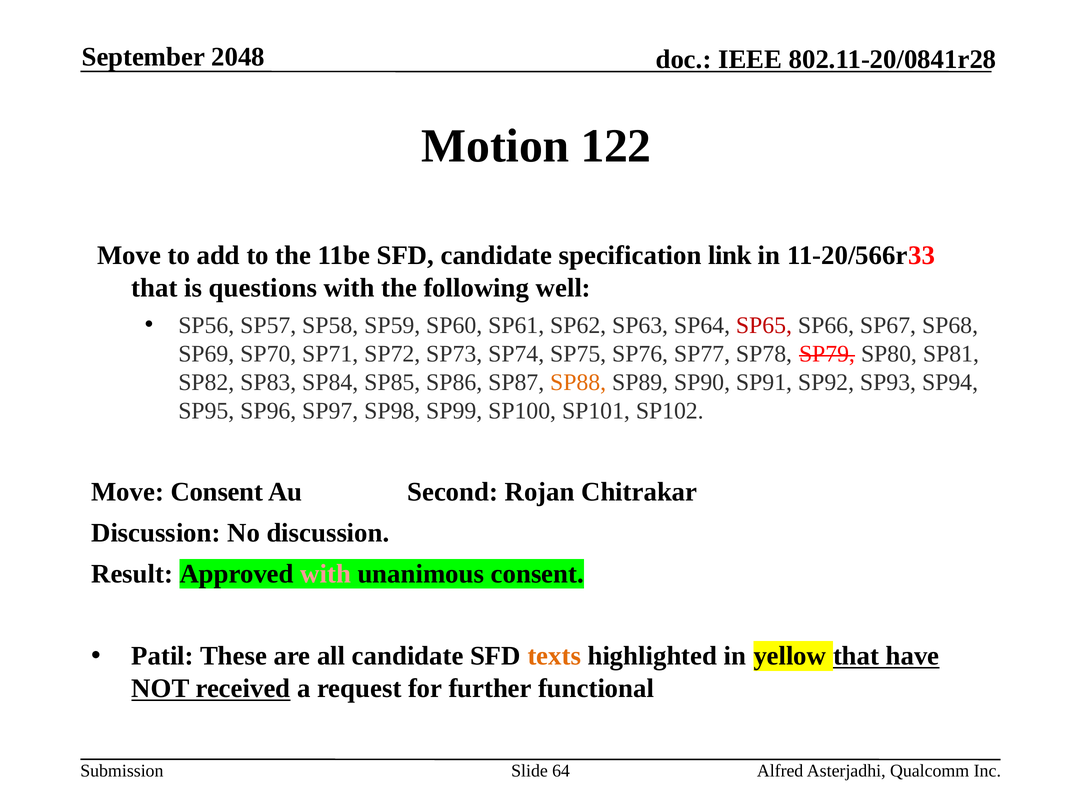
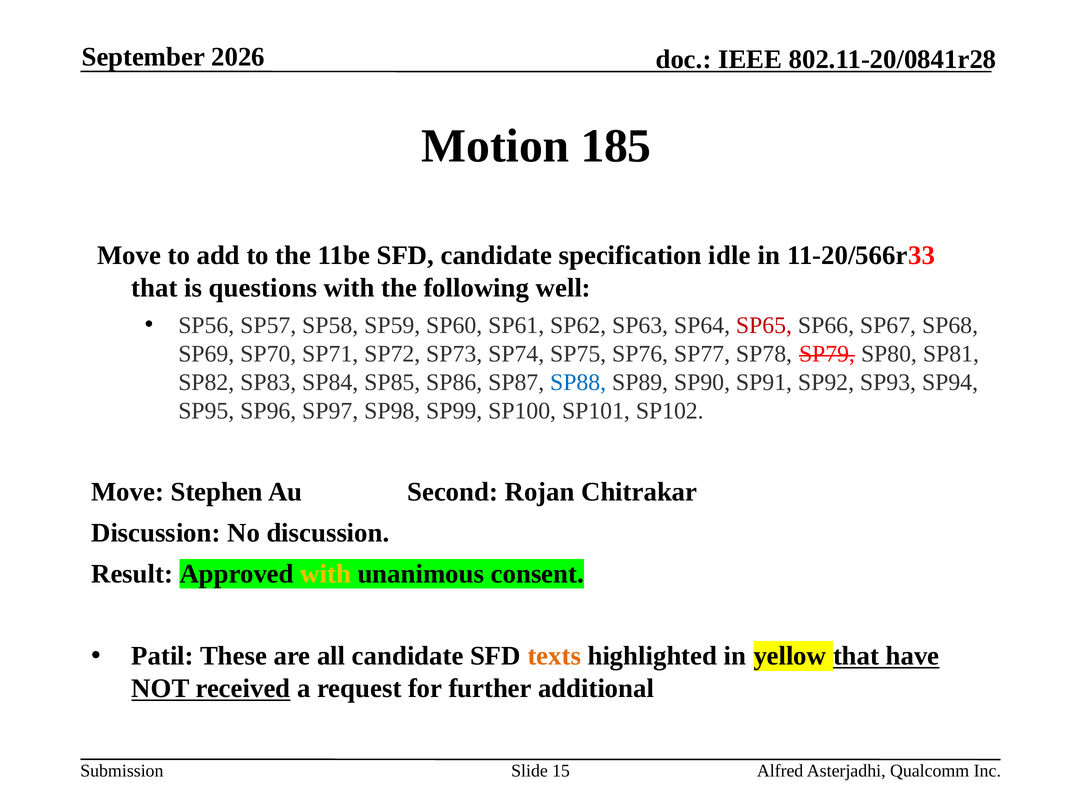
2048: 2048 -> 2026
122: 122 -> 185
link: link -> idle
SP88 colour: orange -> blue
Move Consent: Consent -> Stephen
with at (326, 574) colour: pink -> yellow
functional: functional -> additional
64: 64 -> 15
